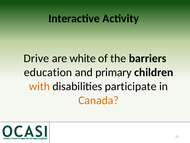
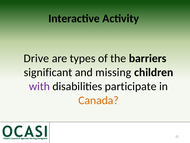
white: white -> types
education: education -> significant
primary: primary -> missing
with colour: orange -> purple
